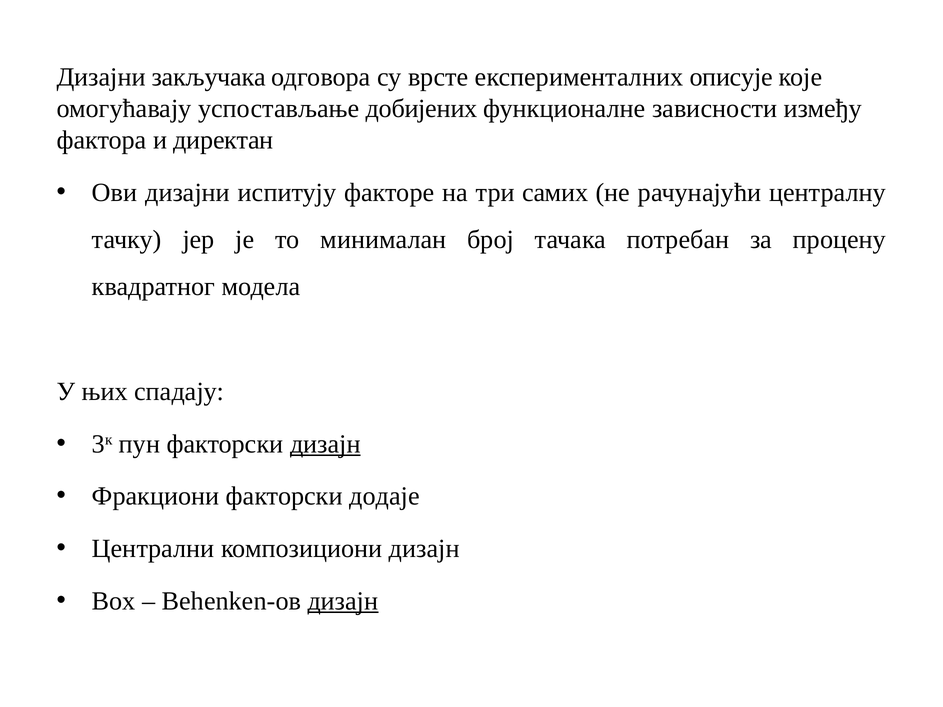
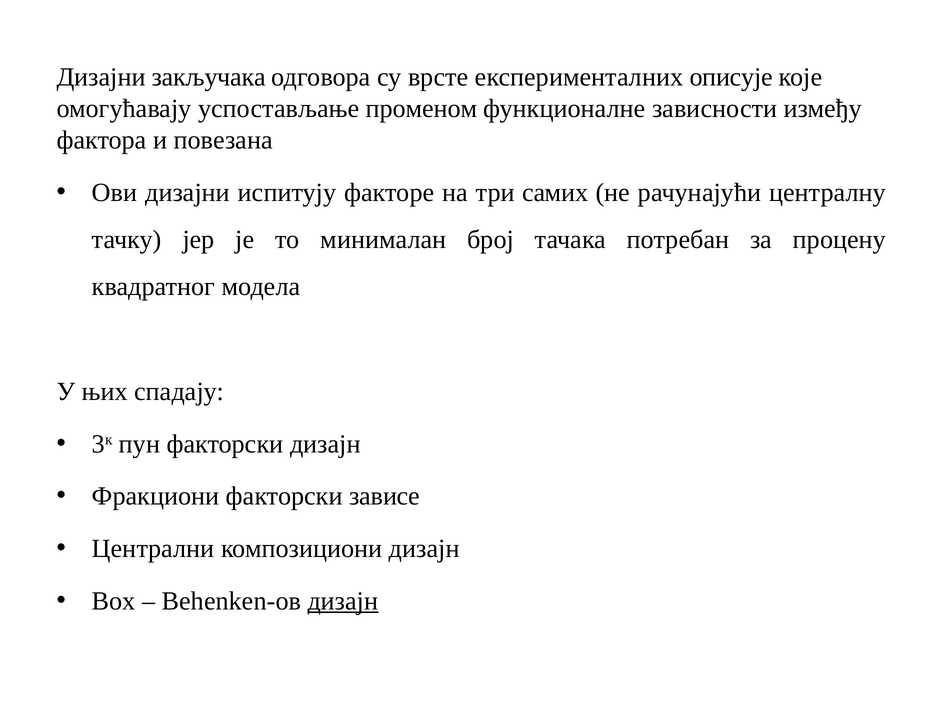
добијених: добијених -> променом
директан: директан -> повезана
дизајн at (325, 444) underline: present -> none
додаје: додаје -> зависе
